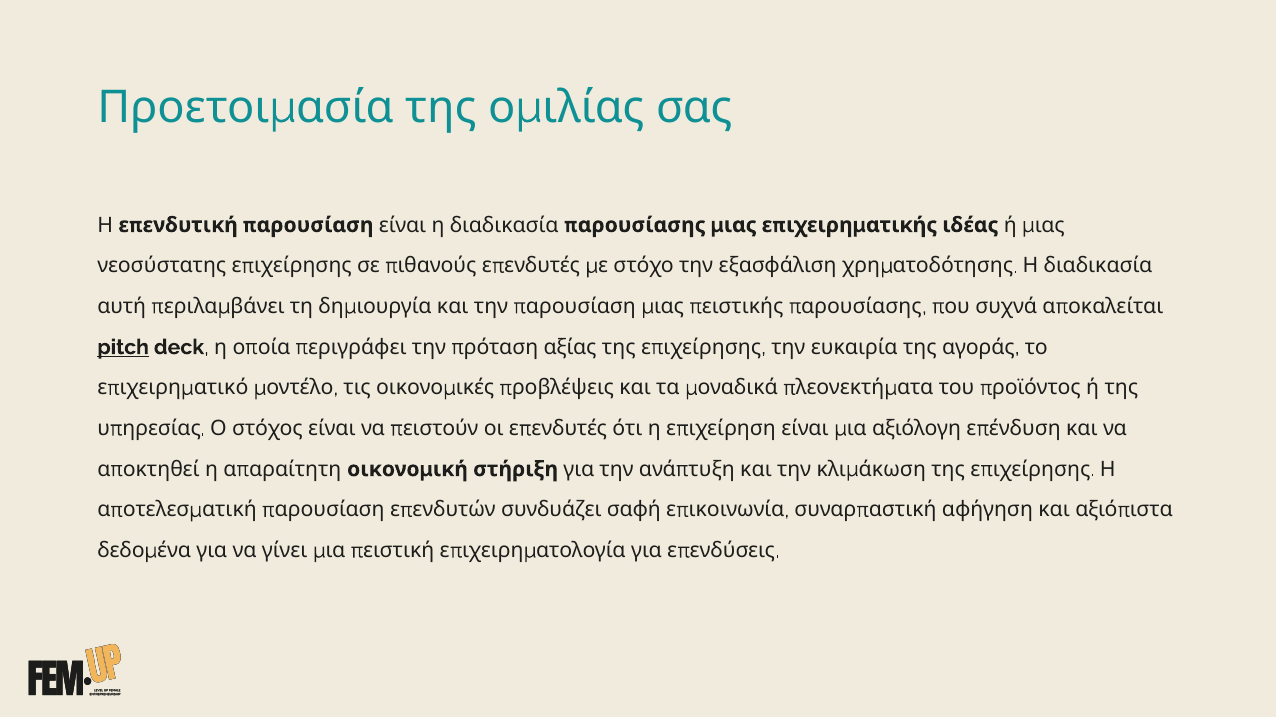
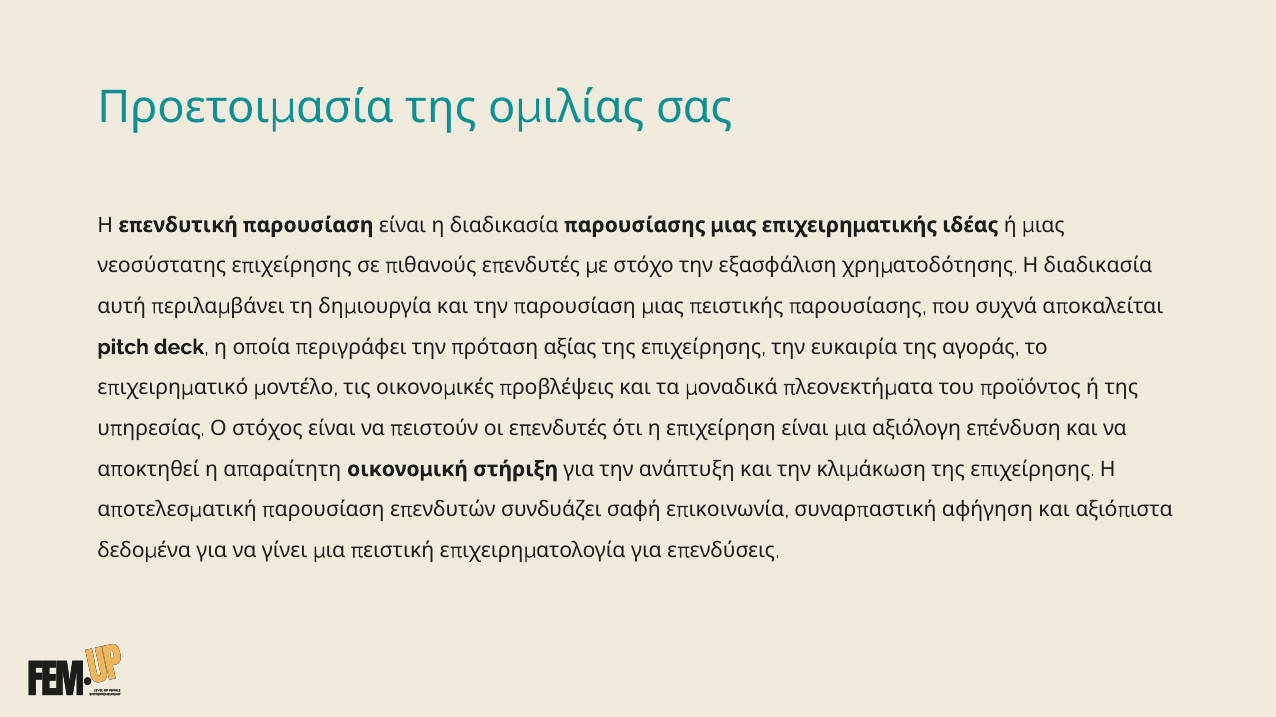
pitch underline: present -> none
